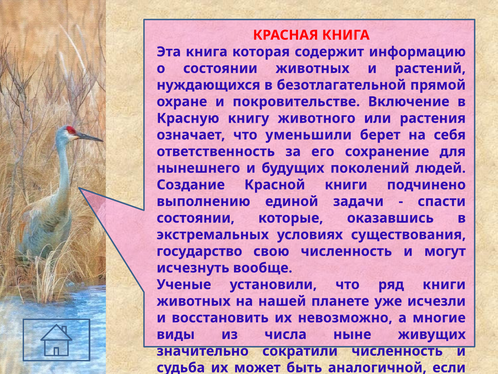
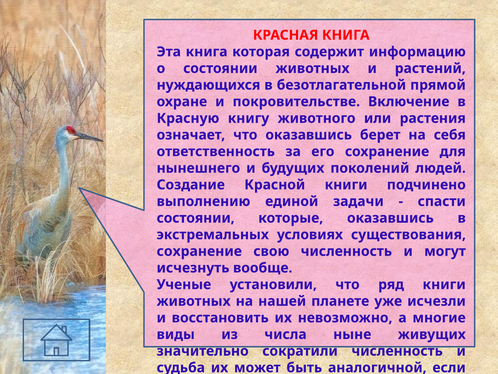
что уменьшили: уменьшили -> оказавшись
государство at (199, 251): государство -> сохранение
